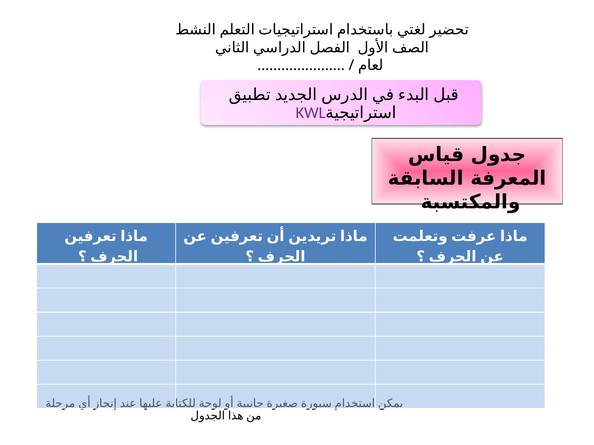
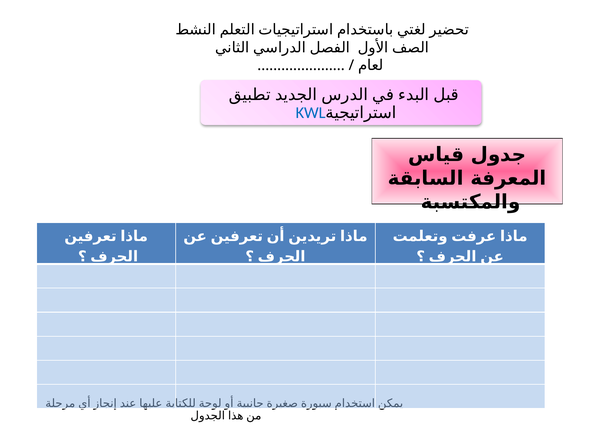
KWL at (311, 113) colour: purple -> blue
